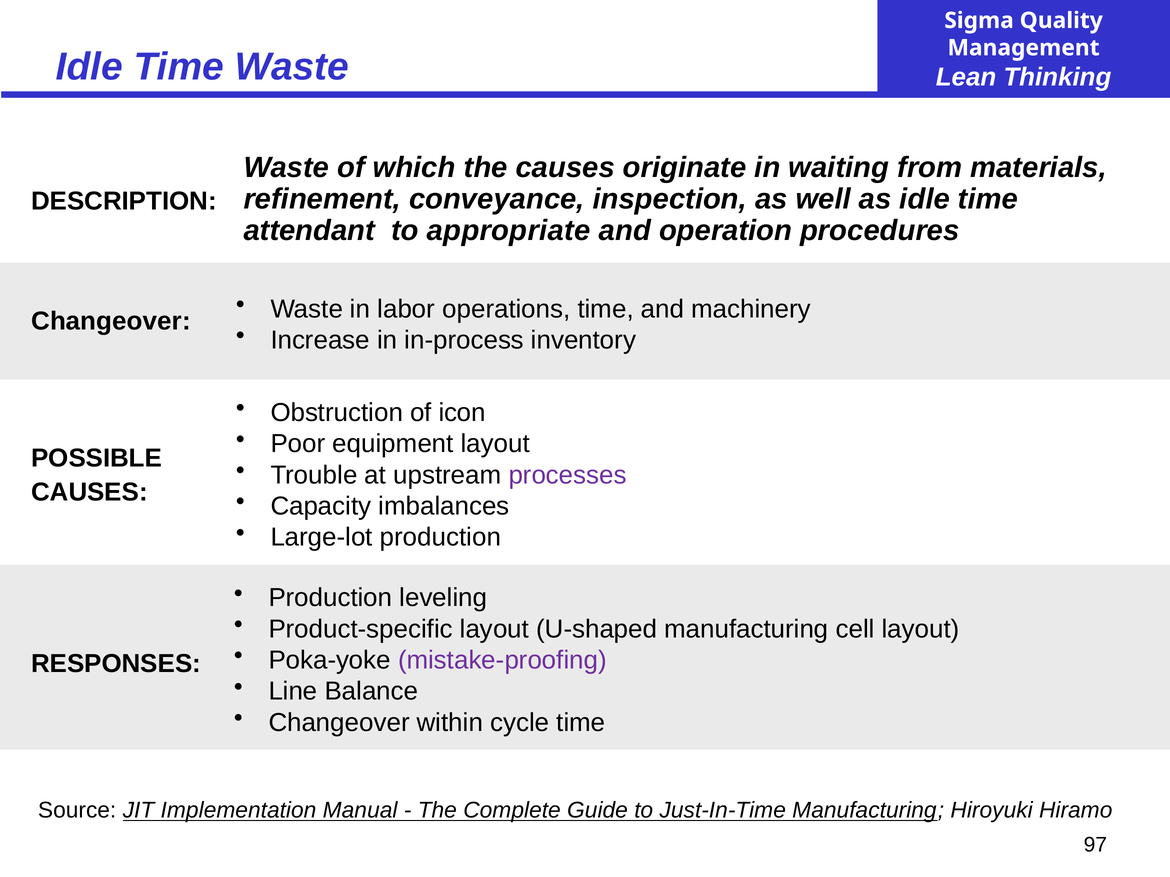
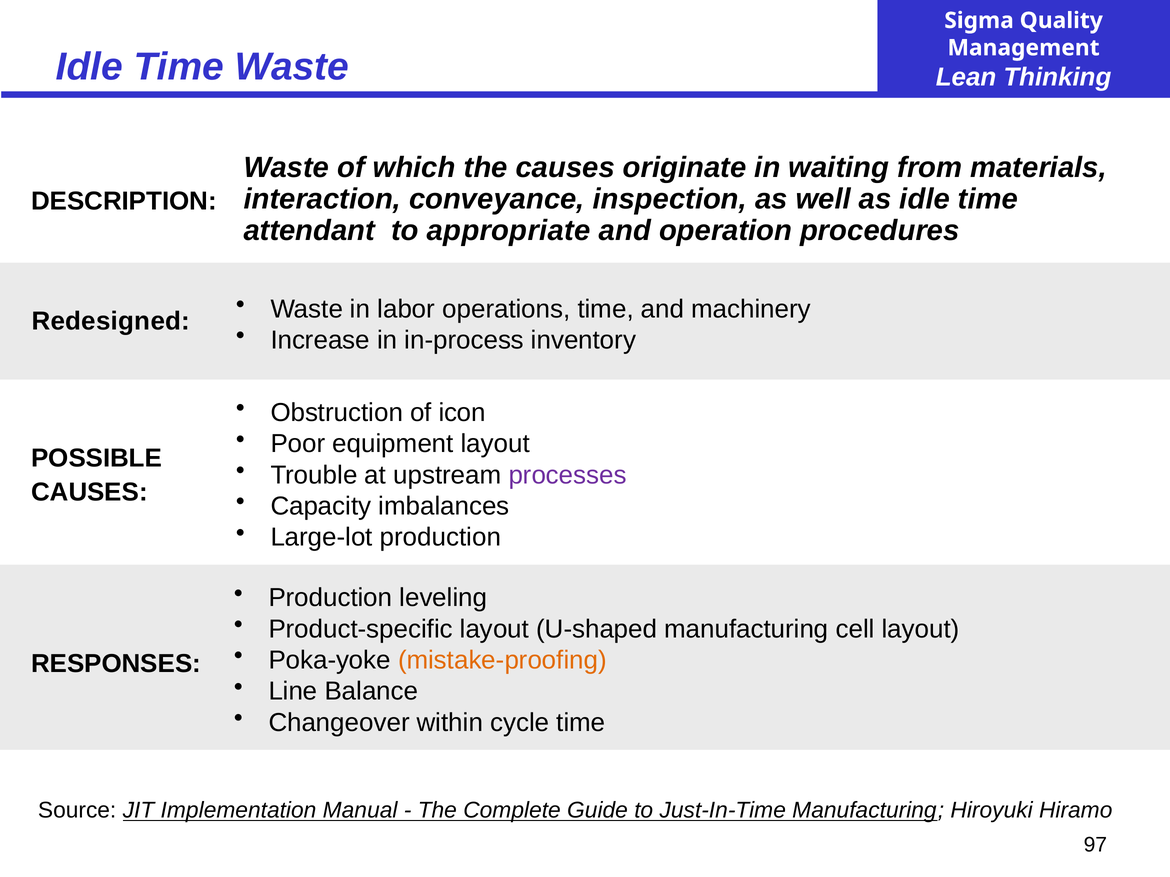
refinement: refinement -> interaction
Changeover at (111, 321): Changeover -> Redesigned
mistake-proofing colour: purple -> orange
